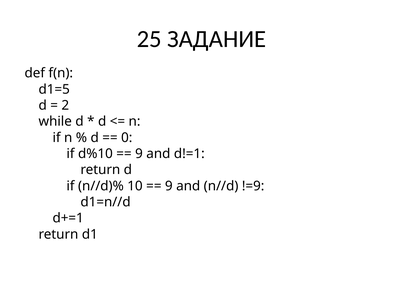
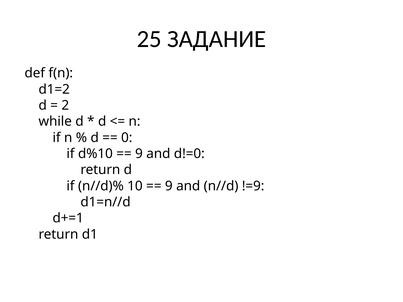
d1=5: d1=5 -> d1=2
d!=1: d!=1 -> d!=0
